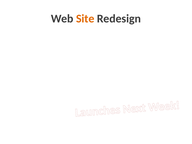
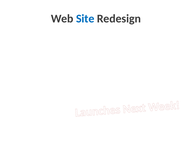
Site colour: orange -> blue
